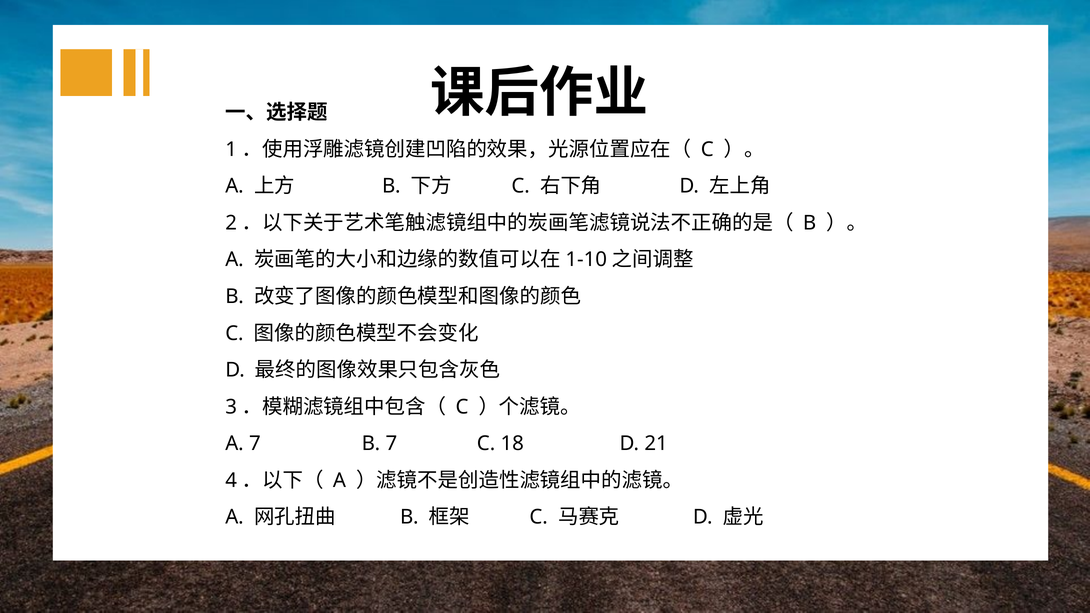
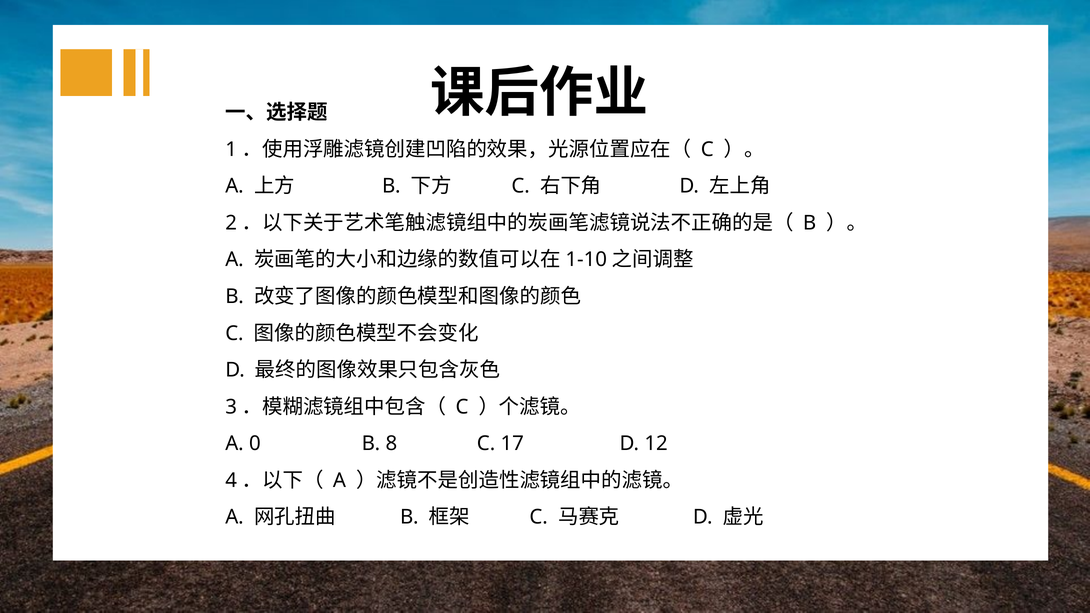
A 7: 7 -> 0
B 7: 7 -> 8
18: 18 -> 17
21: 21 -> 12
